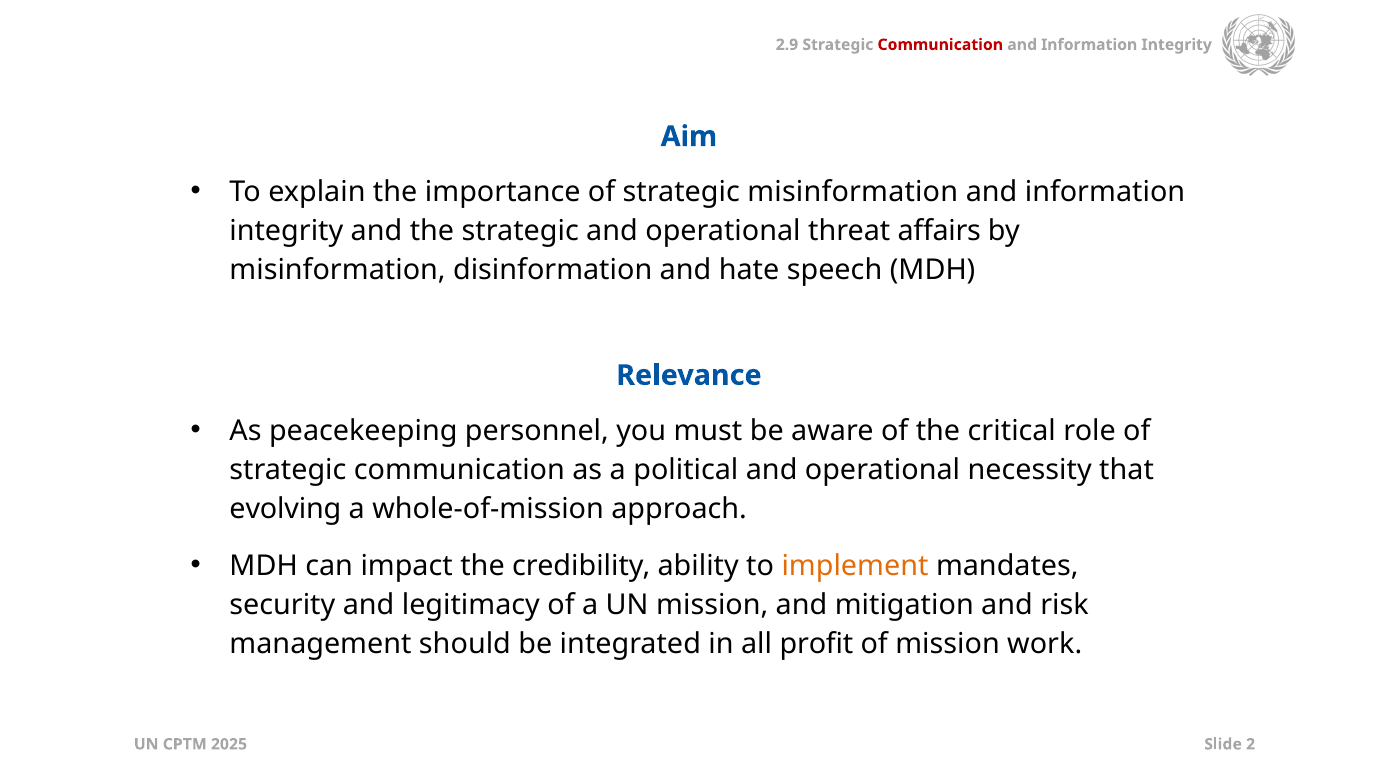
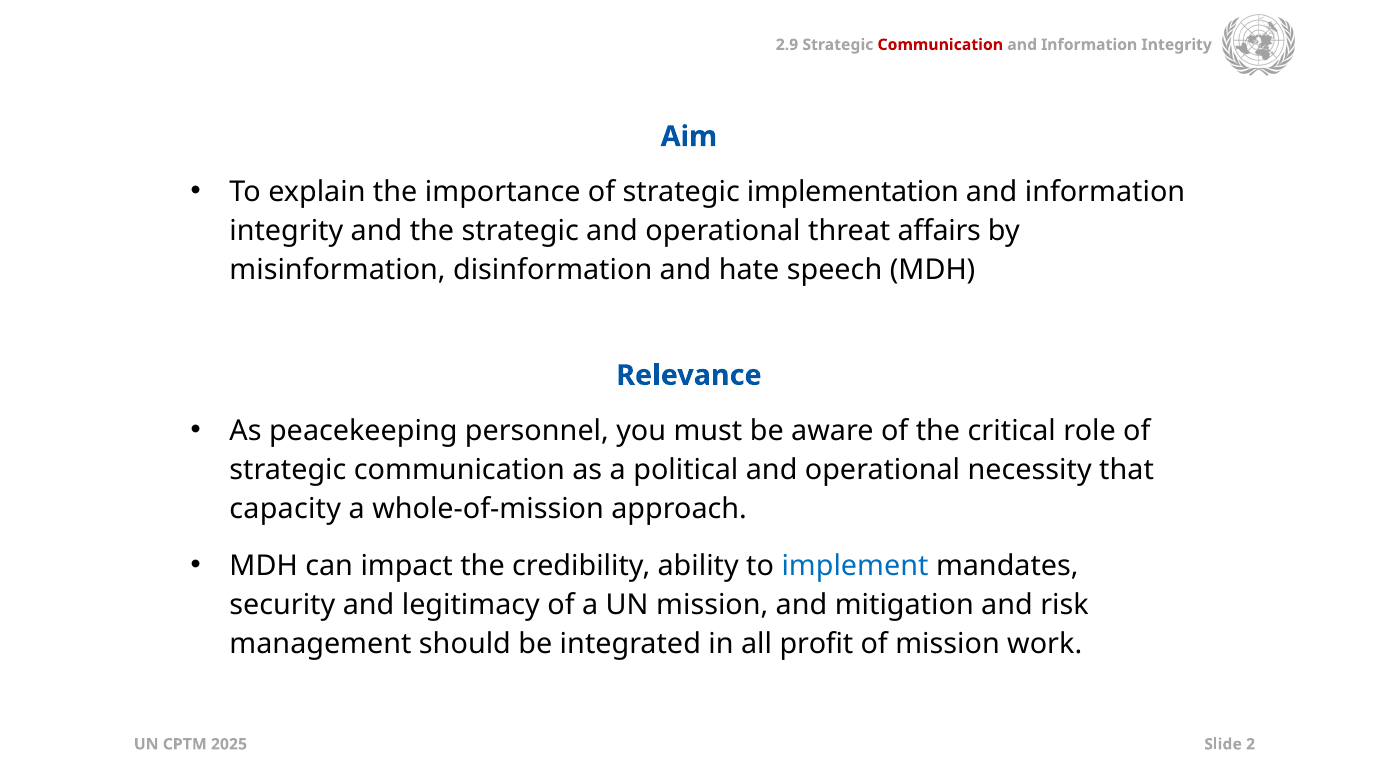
strategic misinformation: misinformation -> implementation
evolving: evolving -> capacity
implement colour: orange -> blue
